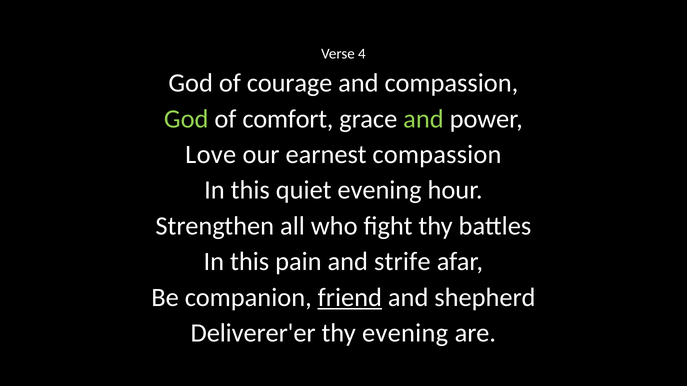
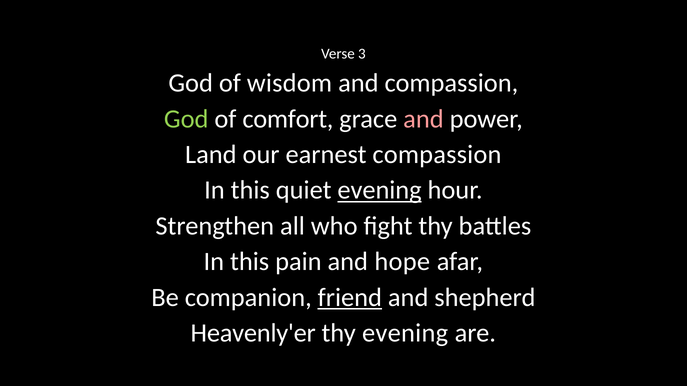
4: 4 -> 3
courage: courage -> wisdom
and at (423, 119) colour: light green -> pink
Love: Love -> Land
evening at (380, 190) underline: none -> present
strife: strife -> hope
Deliverer'er: Deliverer'er -> Heavenly'er
